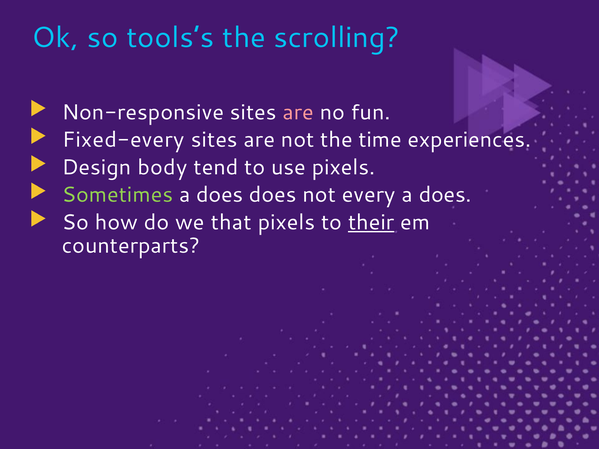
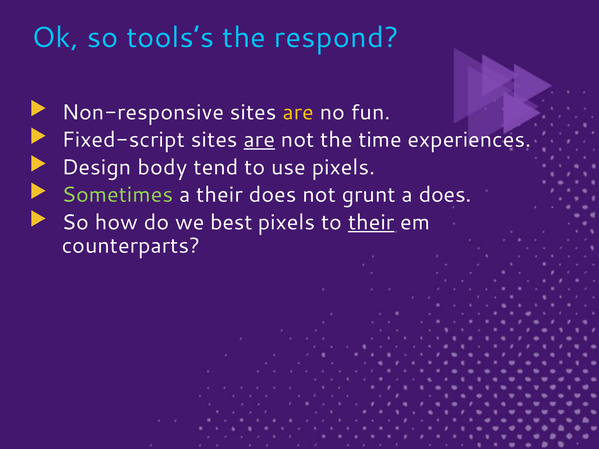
scrolling: scrolling -> respond
are at (298, 112) colour: pink -> yellow
Fixed-every: Fixed-every -> Fixed-script
are at (259, 140) underline: none -> present
does at (220, 195): does -> their
every: every -> grunt
that: that -> best
